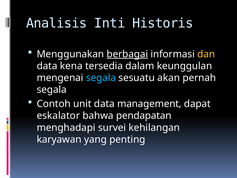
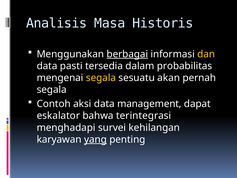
Inti: Inti -> Masa
kena: kena -> pasti
keunggulan: keunggulan -> probabilitas
segala at (101, 78) colour: light blue -> yellow
unit: unit -> aksi
pendapatan: pendapatan -> terintegrasi
yang underline: none -> present
